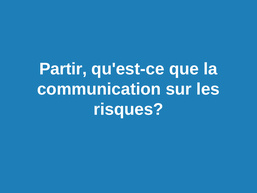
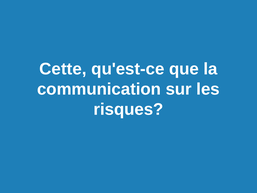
Partir: Partir -> Cette
